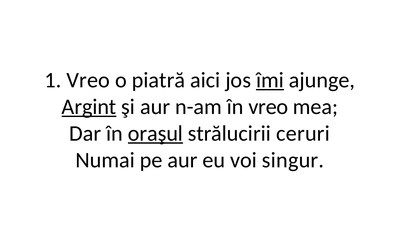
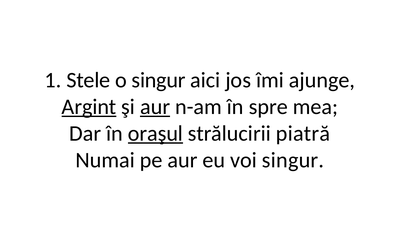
1 Vreo: Vreo -> Stele
o piatră: piatră -> singur
îmi underline: present -> none
aur at (155, 107) underline: none -> present
în vreo: vreo -> spre
ceruri: ceruri -> piatră
